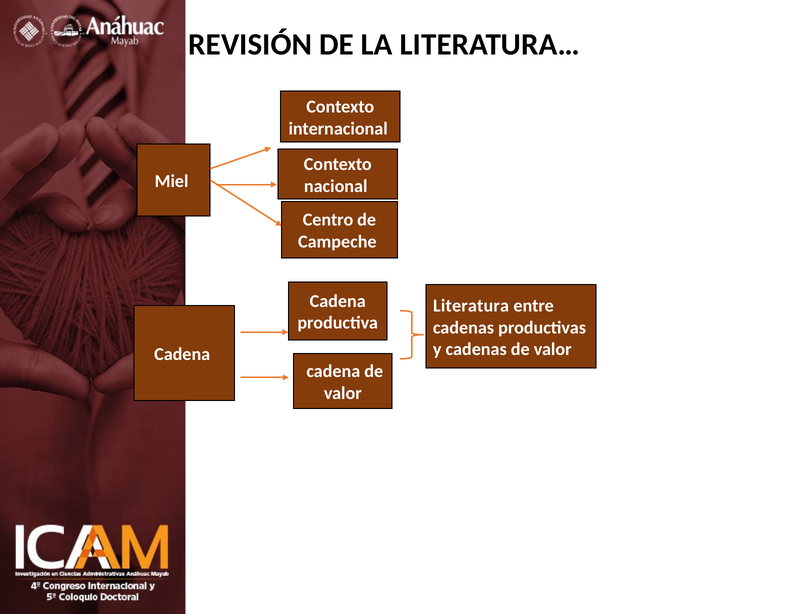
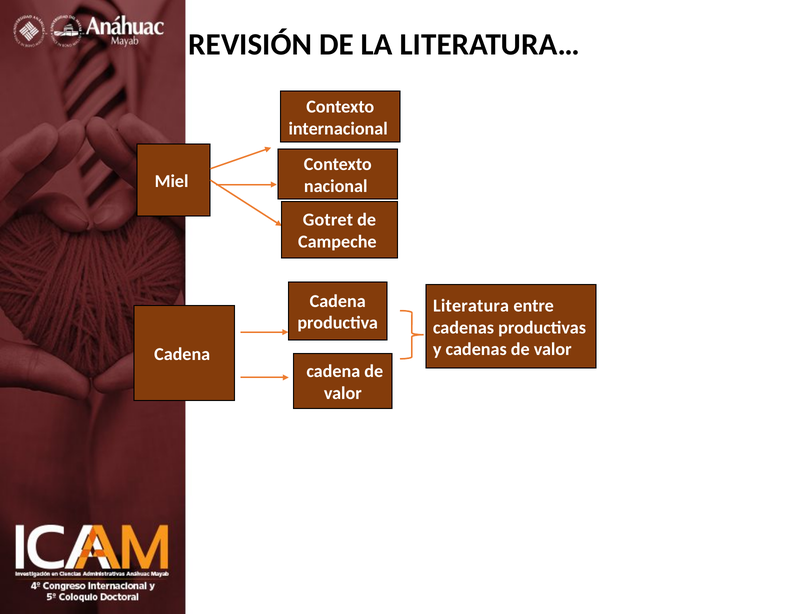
Centro: Centro -> Gotret
